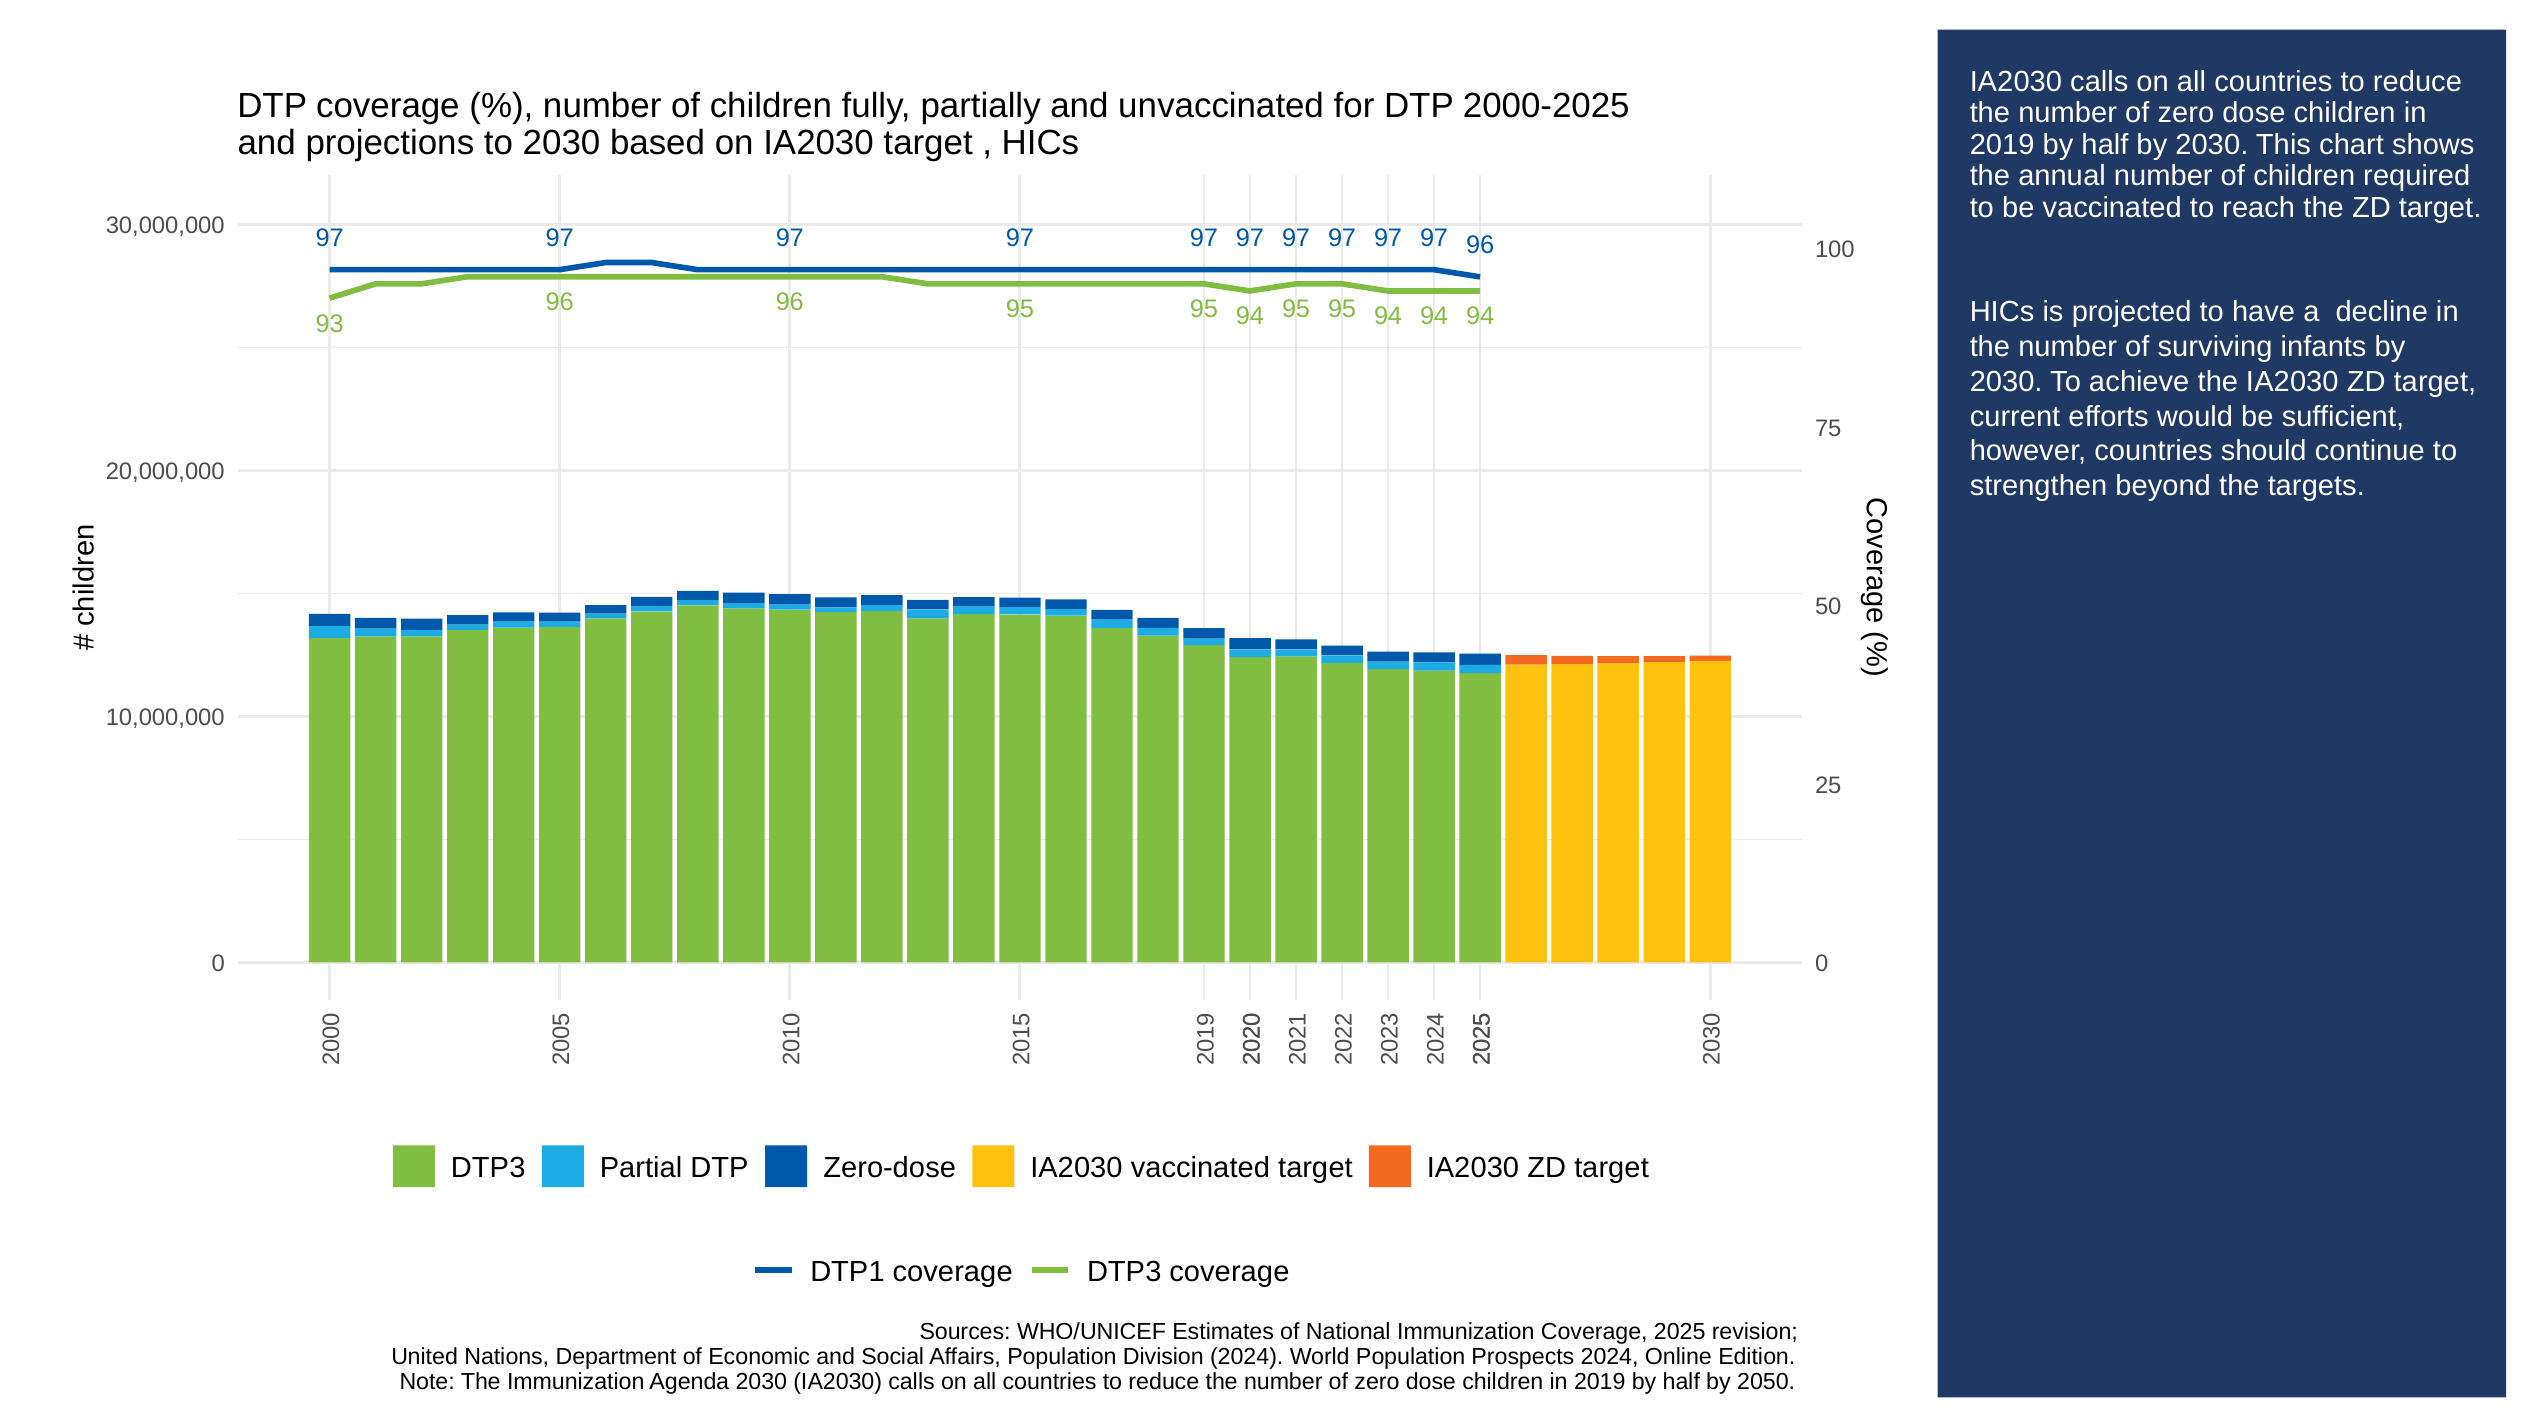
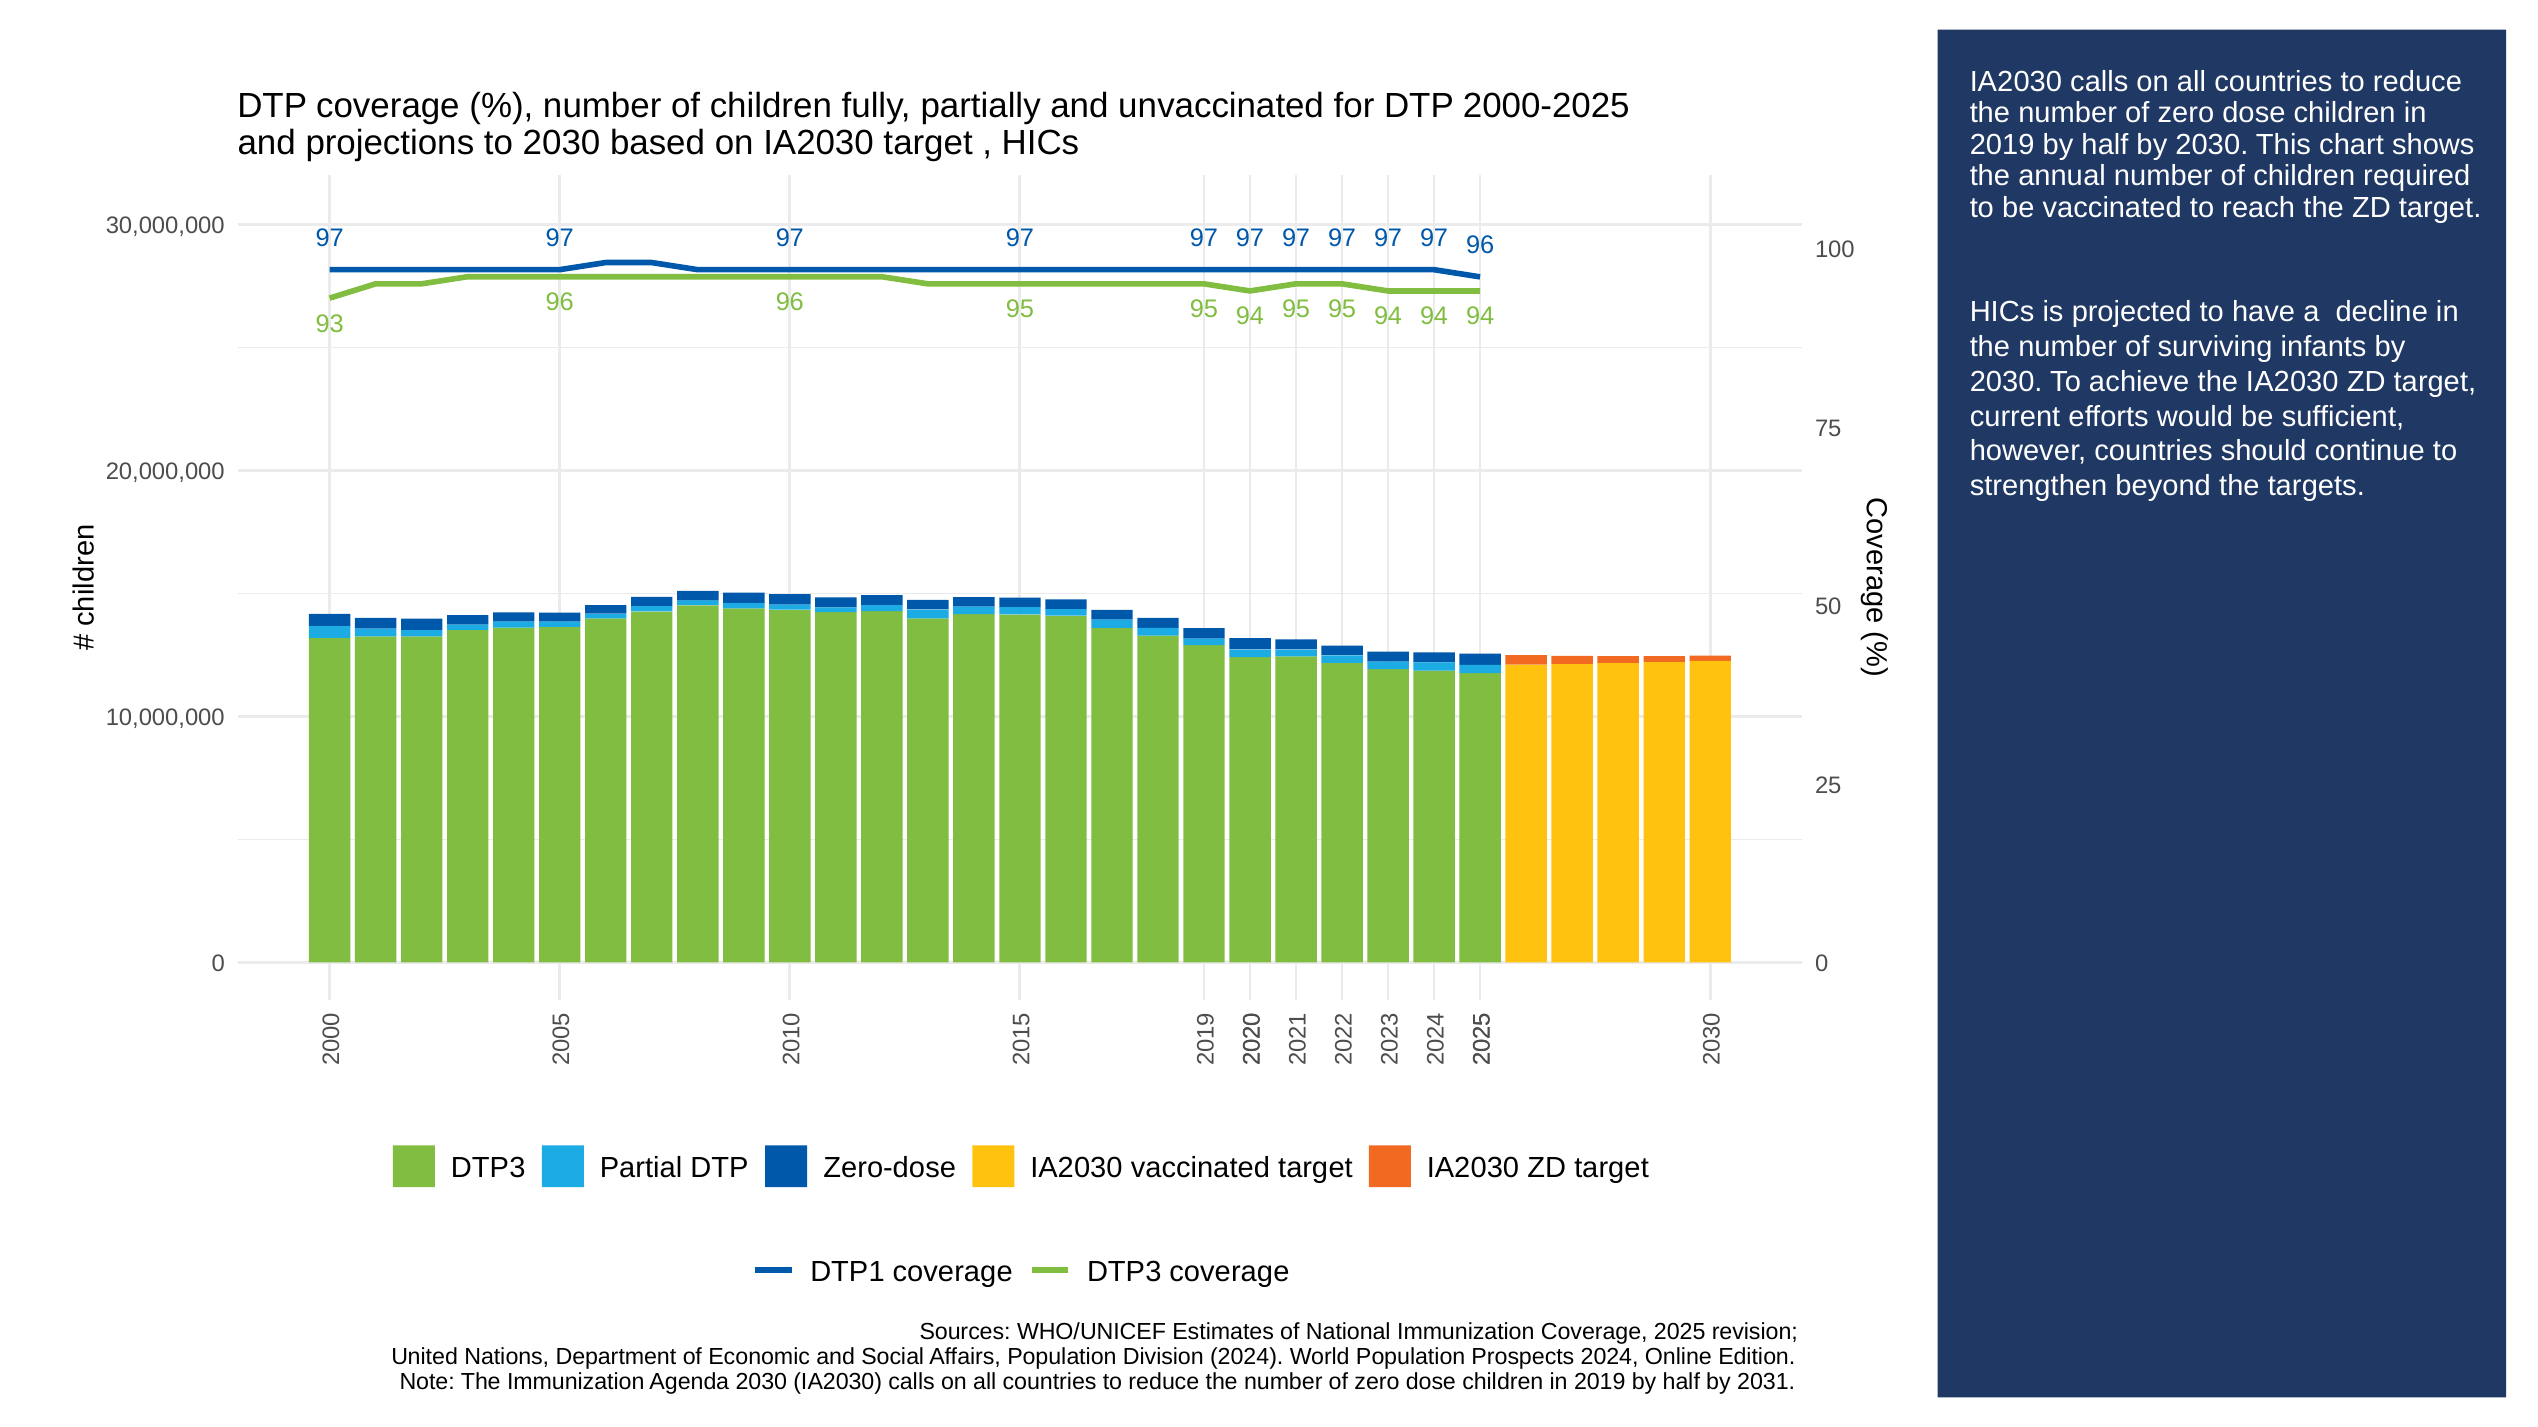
2050: 2050 -> 2031
